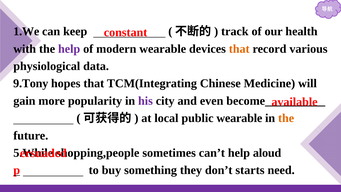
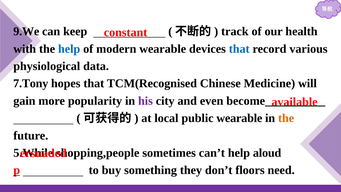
1.We: 1.We -> 9.We
help at (69, 49) colour: purple -> blue
that at (239, 49) colour: orange -> blue
9.Tony: 9.Tony -> 7.Tony
TCM(Integrating: TCM(Integrating -> TCM(Recognised
starts: starts -> floors
